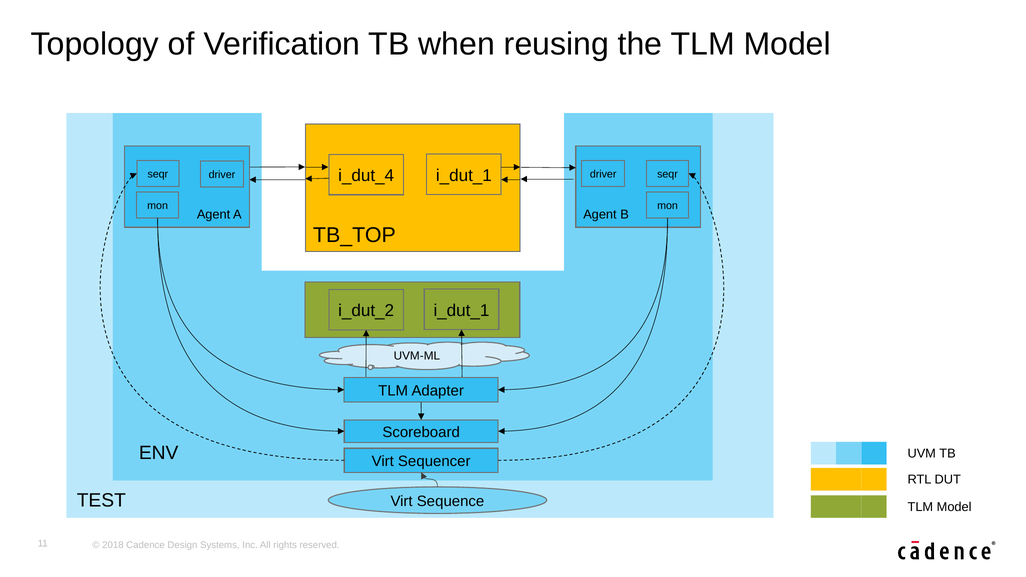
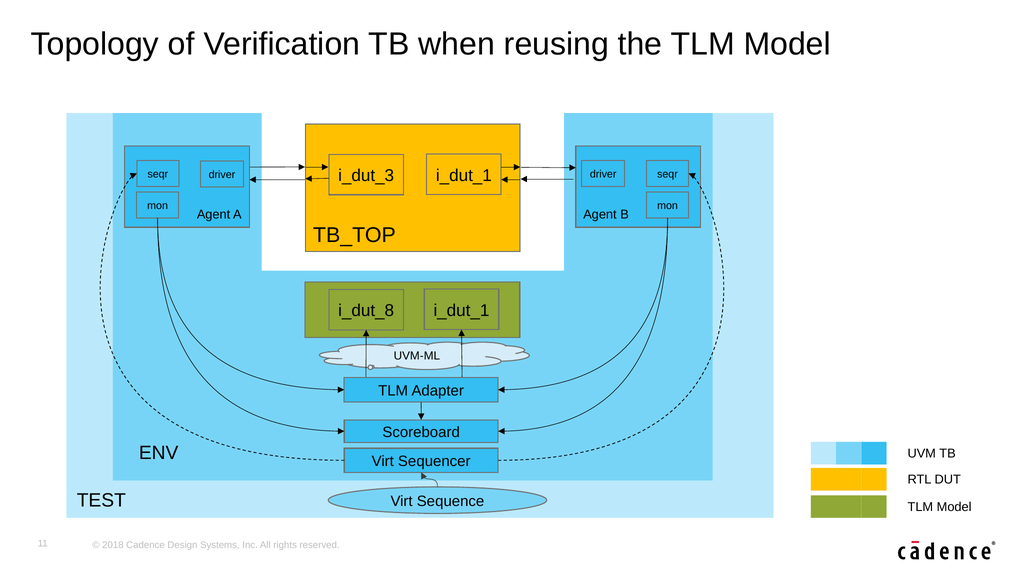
i_dut_4: i_dut_4 -> i_dut_3
i_dut_2: i_dut_2 -> i_dut_8
